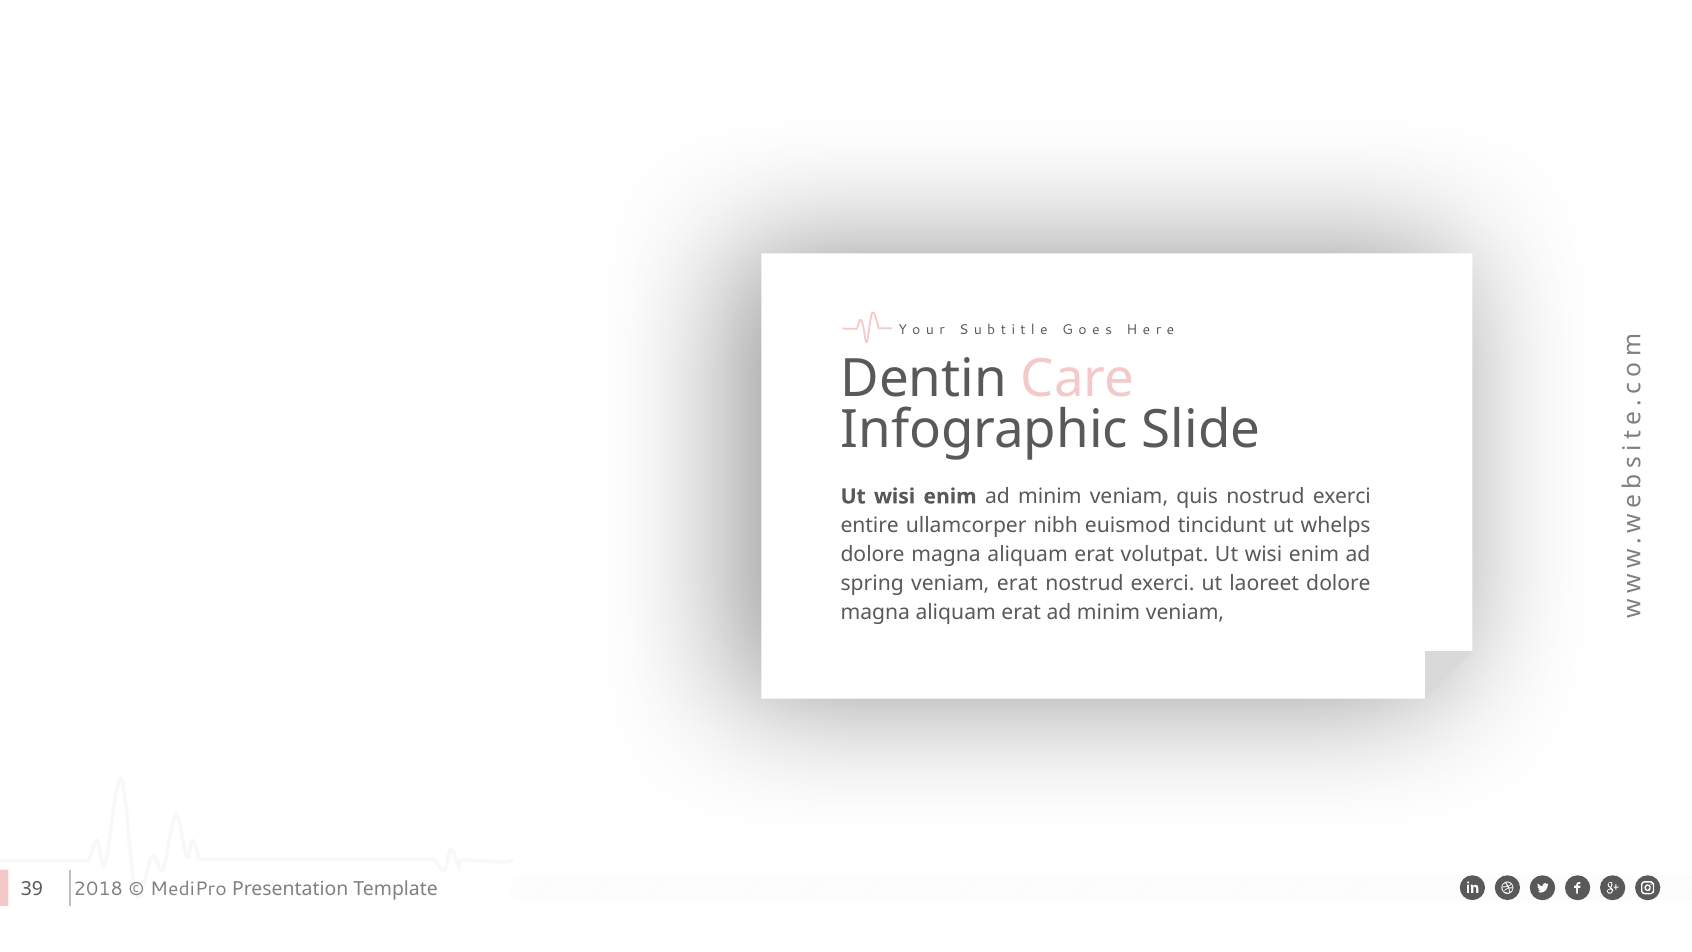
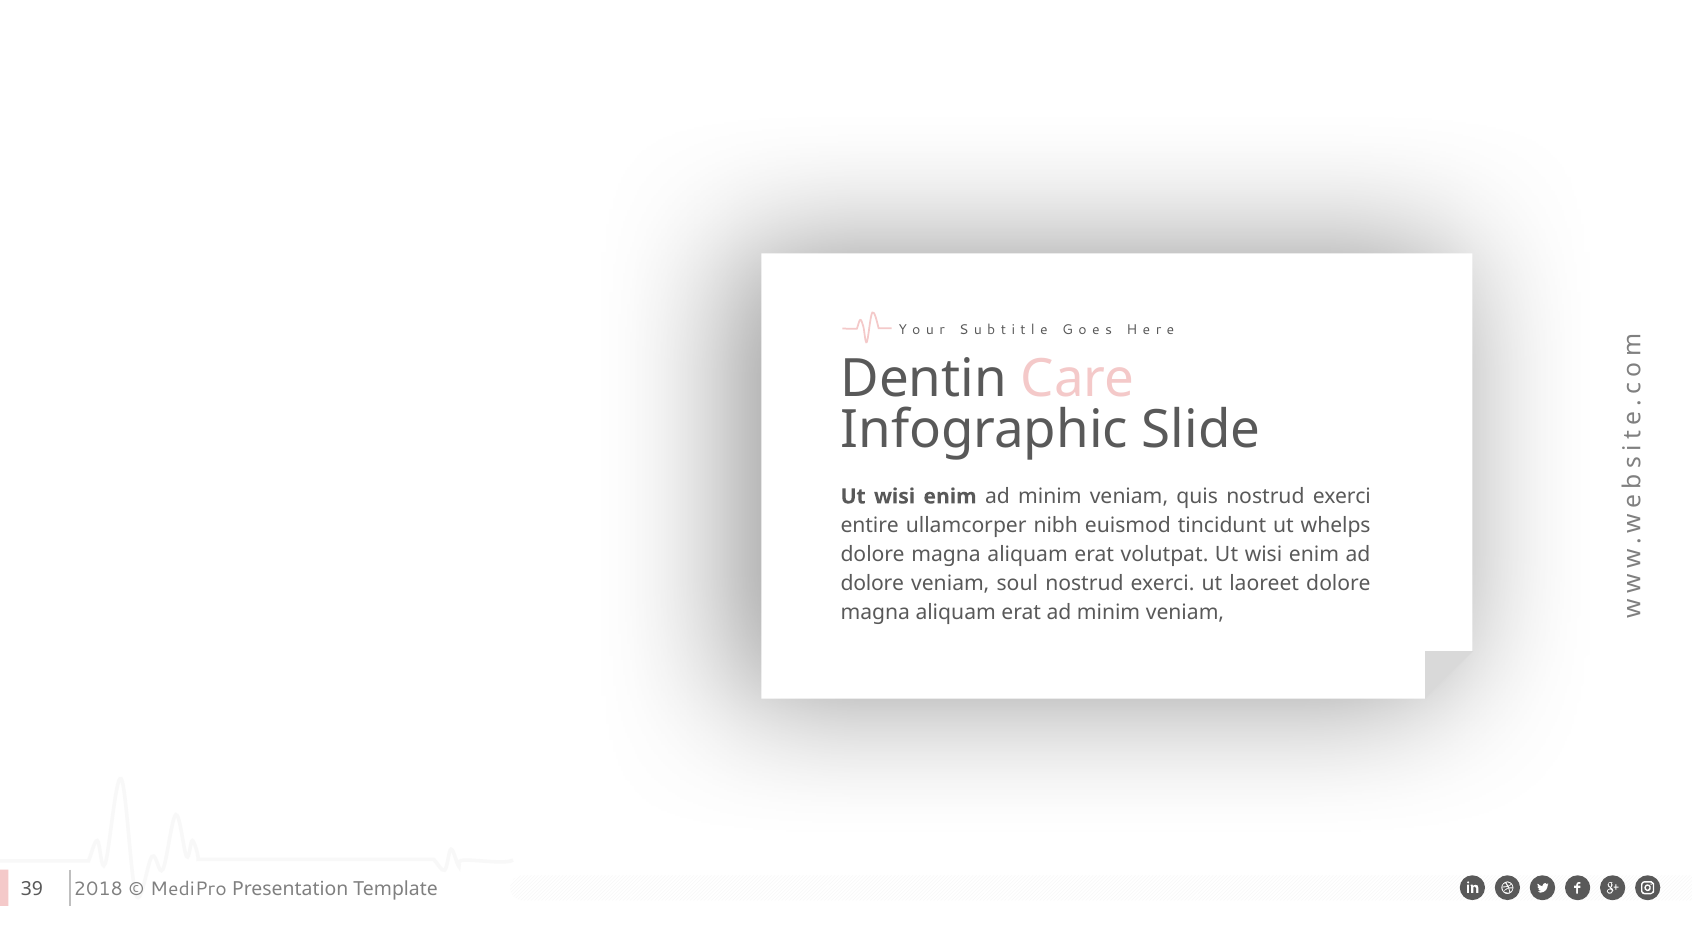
spring at (872, 583): spring -> dolore
veniam erat: erat -> soul
